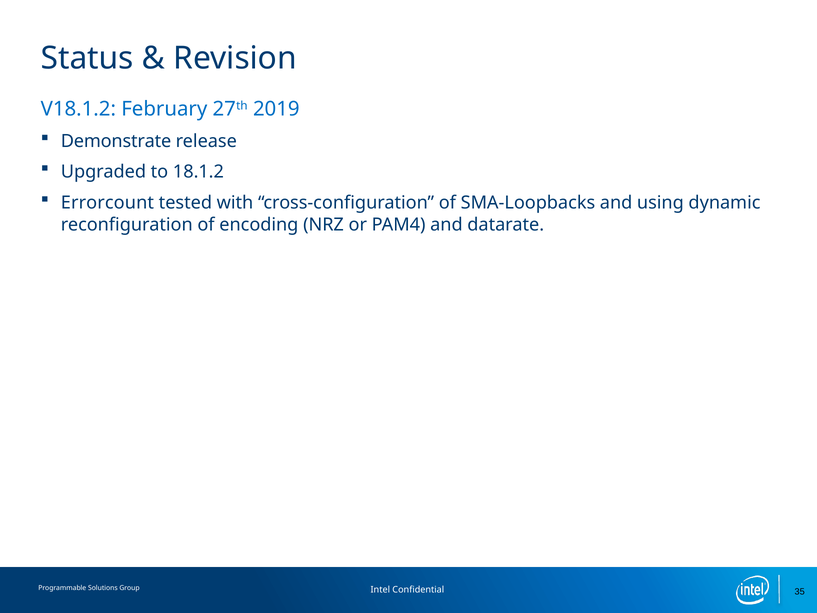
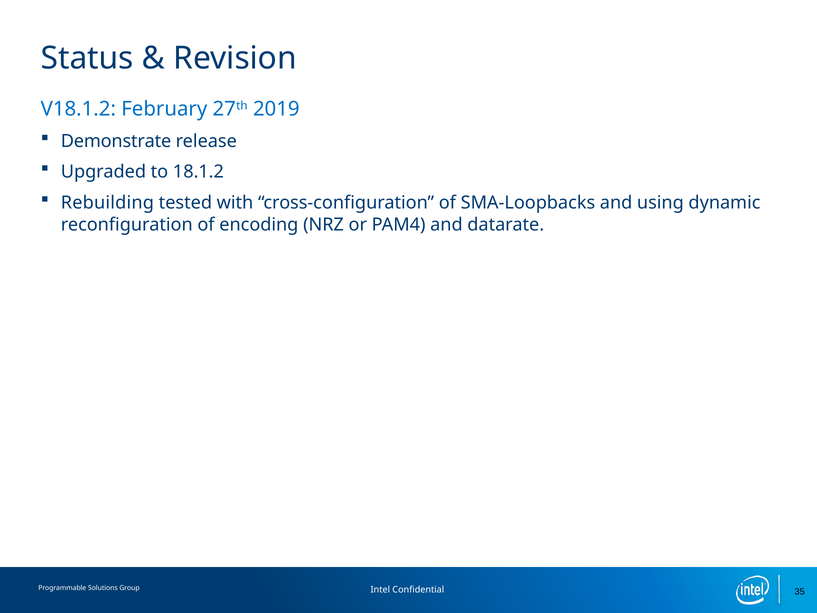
Errorcount: Errorcount -> Rebuilding
